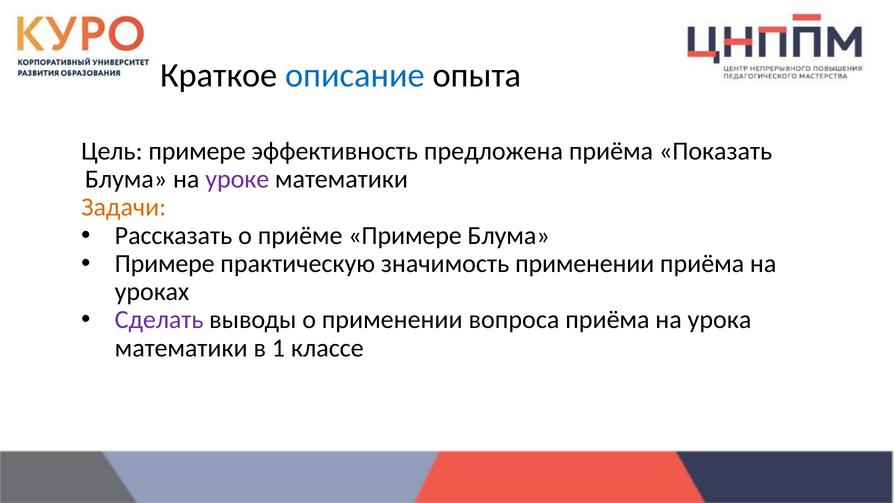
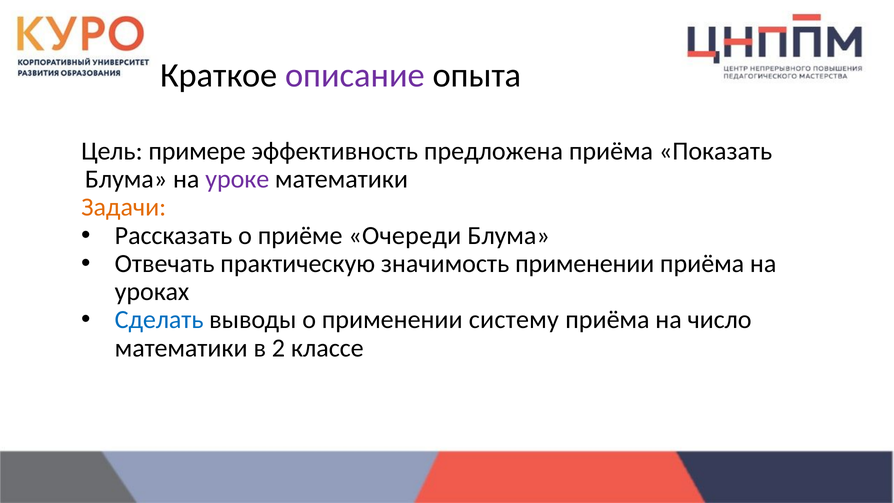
описание colour: blue -> purple
приёме Примере: Примере -> Очереди
Примере at (165, 264): Примере -> Отвечать
Сделать colour: purple -> blue
вопроса: вопроса -> систему
урока: урока -> число
1: 1 -> 2
